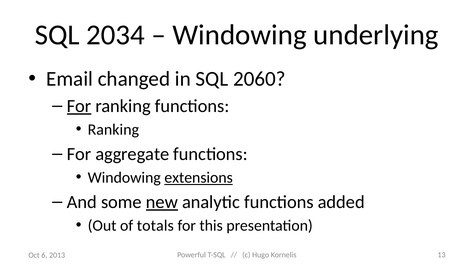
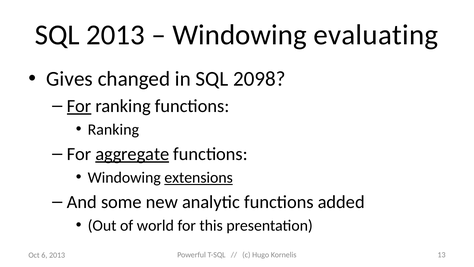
SQL 2034: 2034 -> 2013
underlying: underlying -> evaluating
Email: Email -> Gives
2060: 2060 -> 2098
aggregate underline: none -> present
new underline: present -> none
totals: totals -> world
